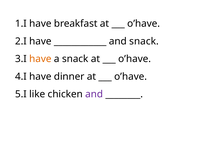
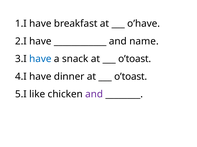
and snack: snack -> name
have at (40, 59) colour: orange -> blue
o’have at (135, 59): o’have -> o’toast
o’have at (131, 77): o’have -> o’toast
